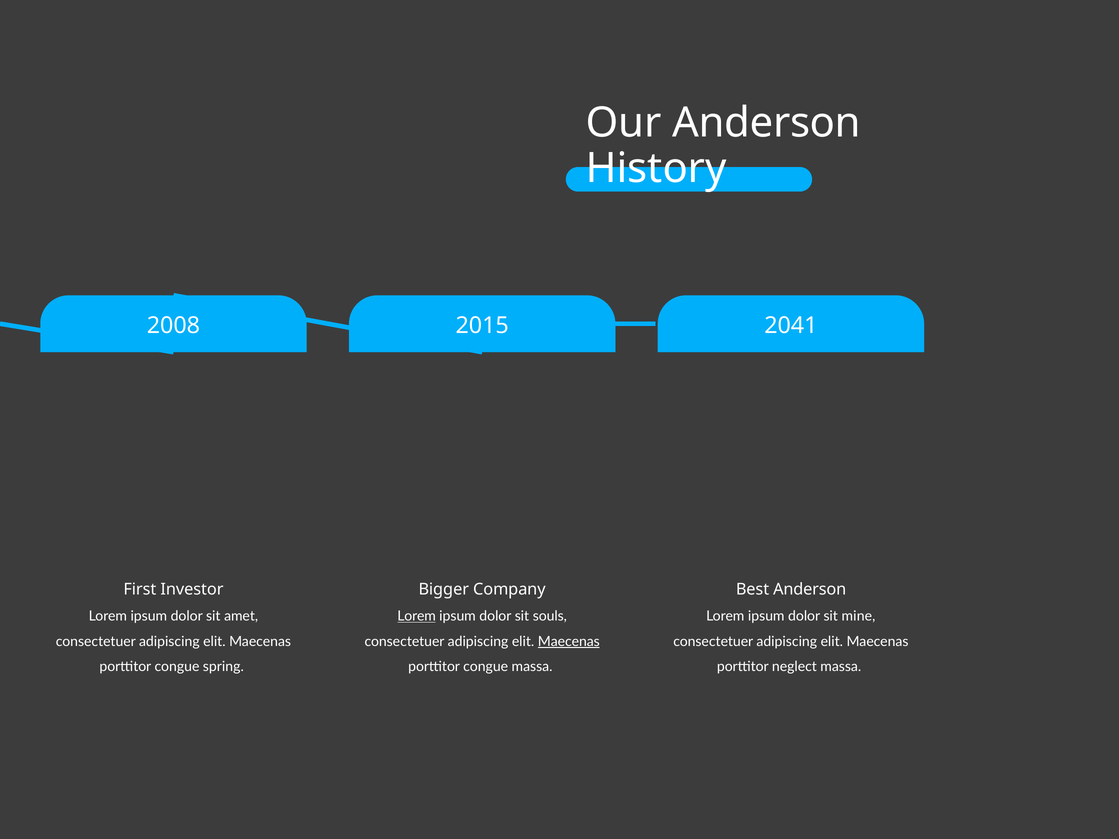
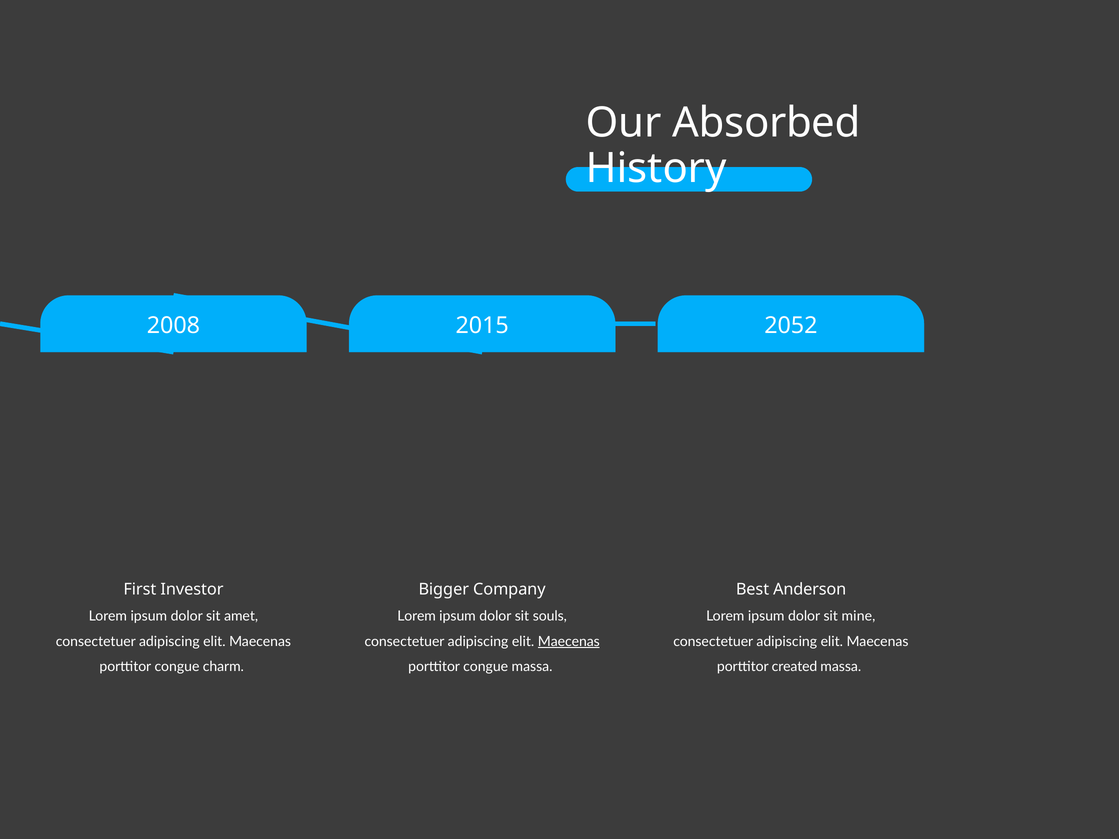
Our Anderson: Anderson -> Absorbed
2041: 2041 -> 2052
Lorem at (417, 616) underline: present -> none
spring: spring -> charm
neglect: neglect -> created
